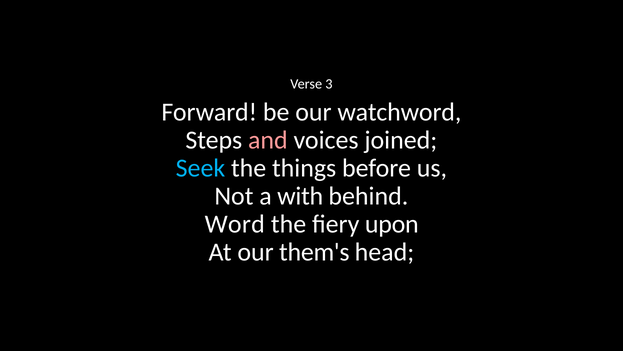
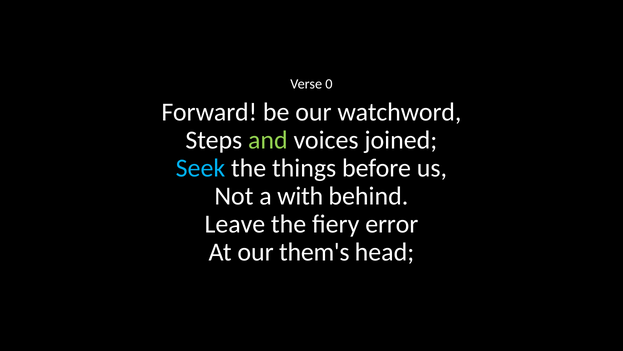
3: 3 -> 0
and colour: pink -> light green
Word: Word -> Leave
upon: upon -> error
